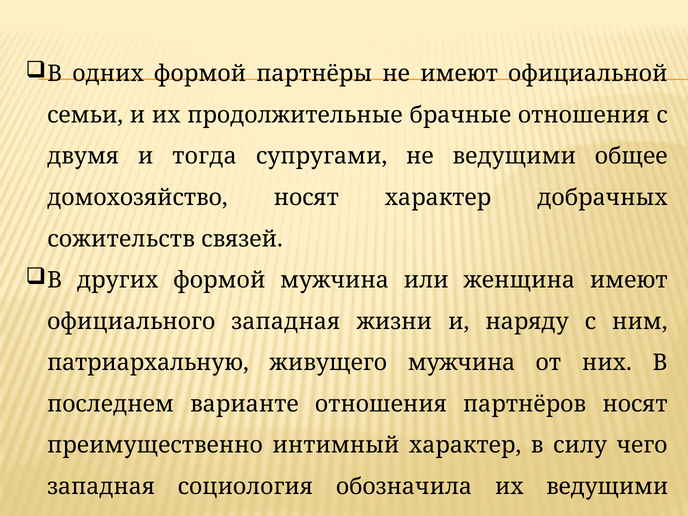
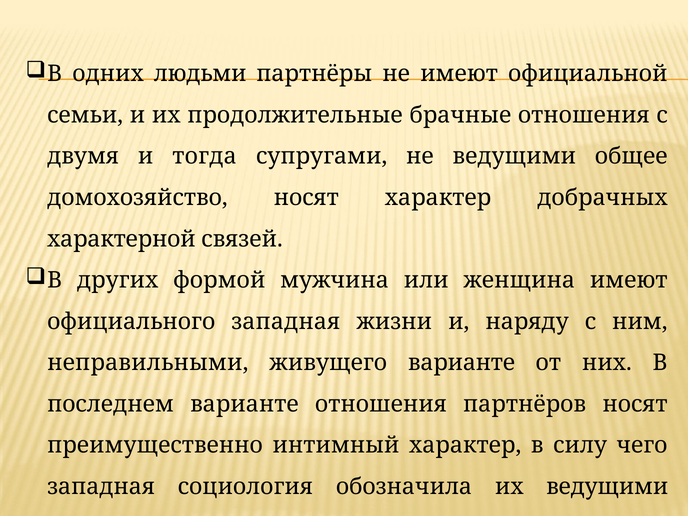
одних формой: формой -> людьми
сожительств: сожительств -> характерной
патриархальную: патриархальную -> неправильными
живущего мужчина: мужчина -> варианте
